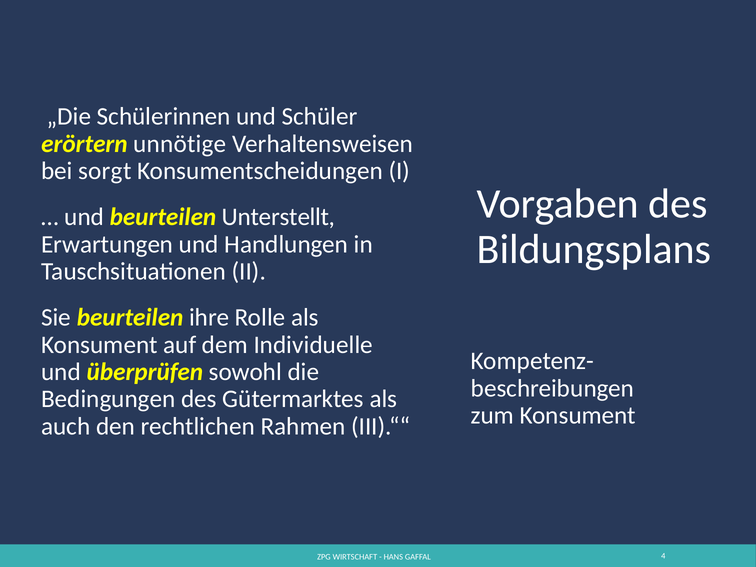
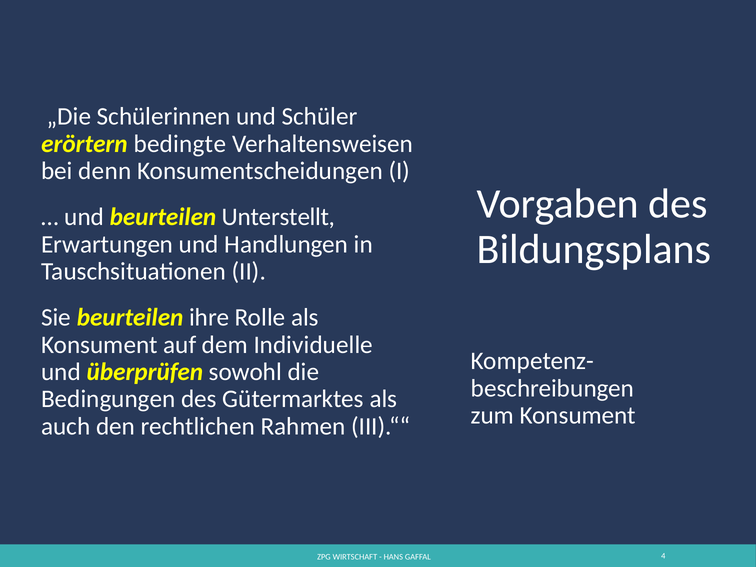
unnötige: unnötige -> bedingte
sorgt: sorgt -> denn
